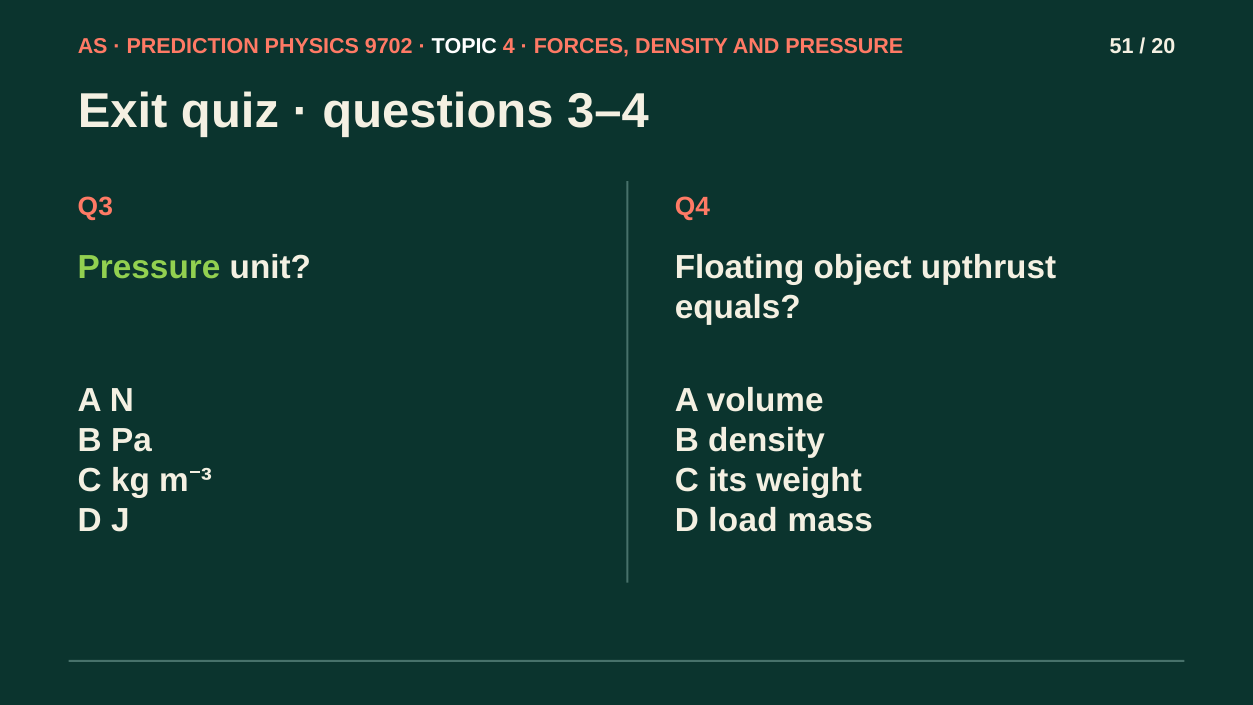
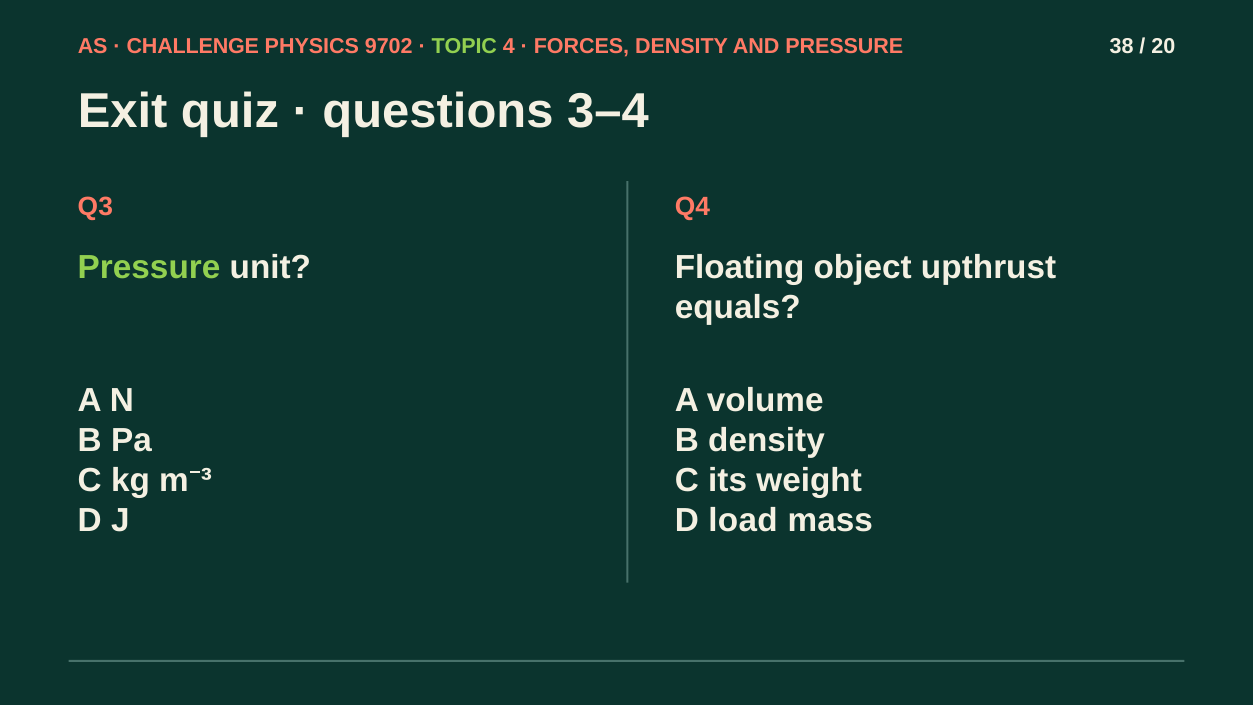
PREDICTION: PREDICTION -> CHALLENGE
TOPIC colour: white -> light green
51: 51 -> 38
